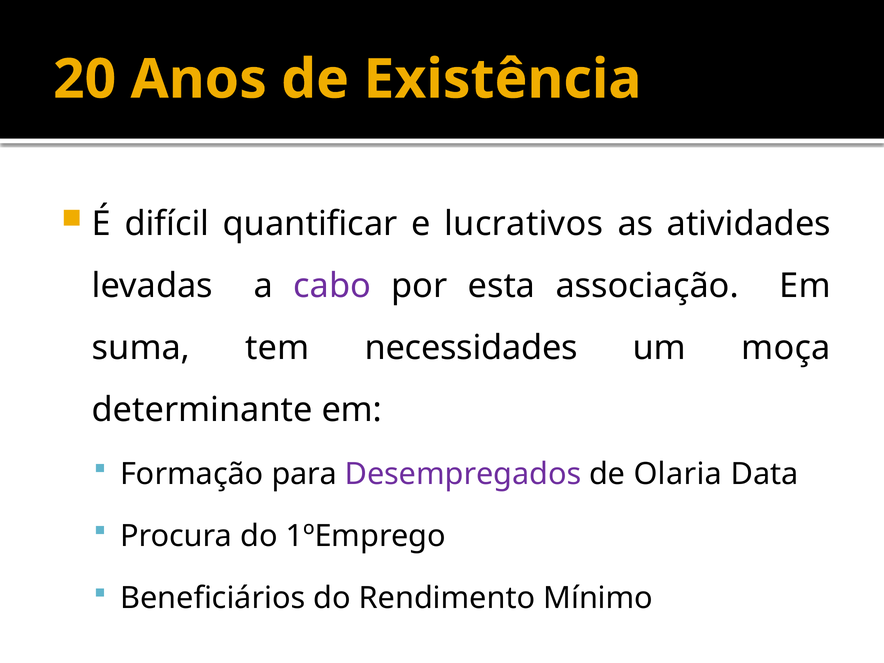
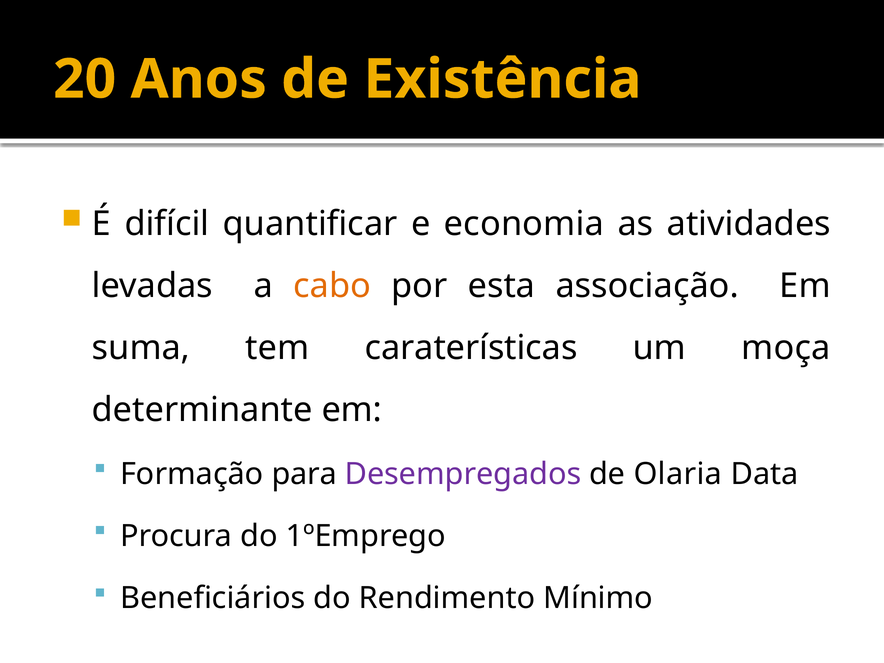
lucrativos: lucrativos -> economia
cabo colour: purple -> orange
necessidades: necessidades -> caraterísticas
